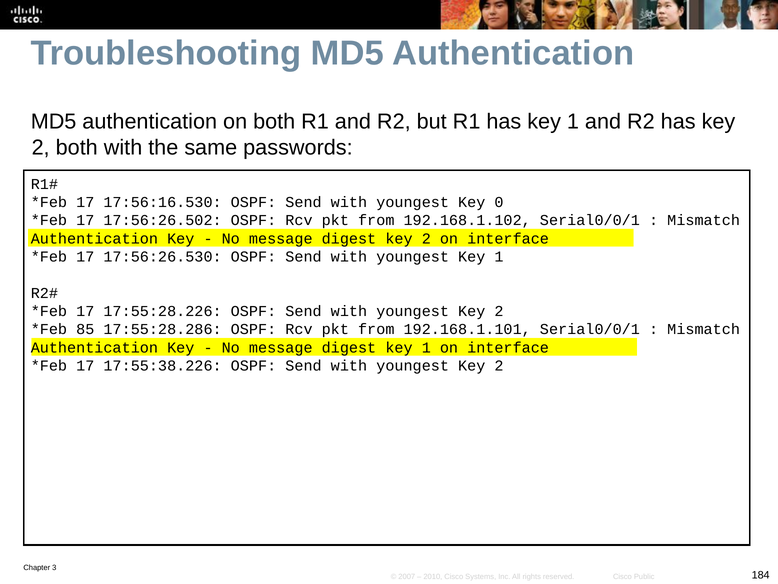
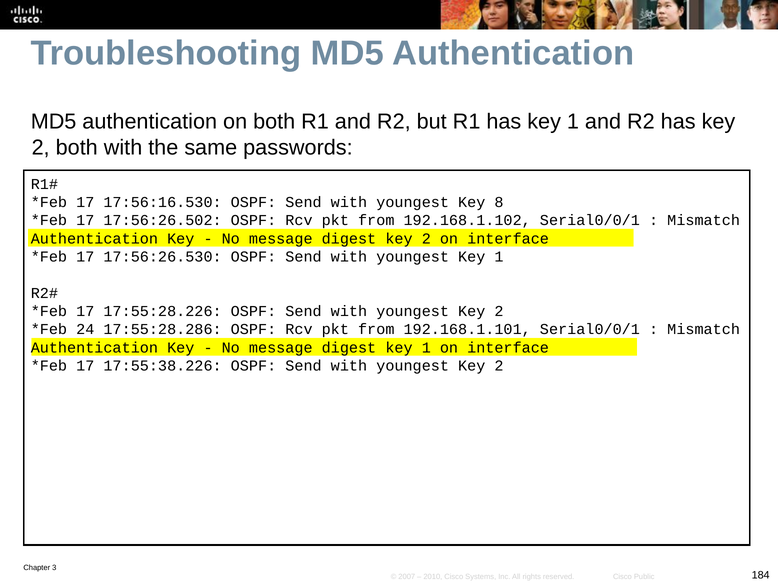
0: 0 -> 8
85: 85 -> 24
